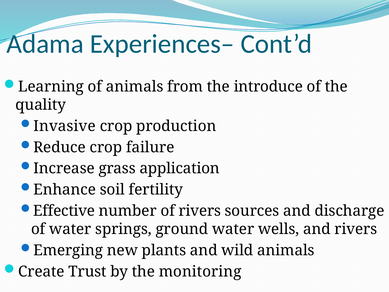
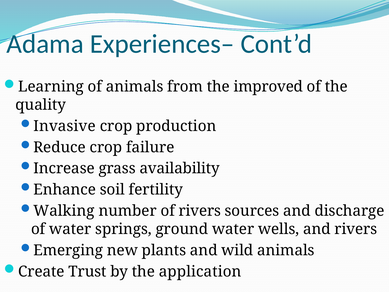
introduce: introduce -> improved
application: application -> availability
Effective: Effective -> Walking
monitoring: monitoring -> application
